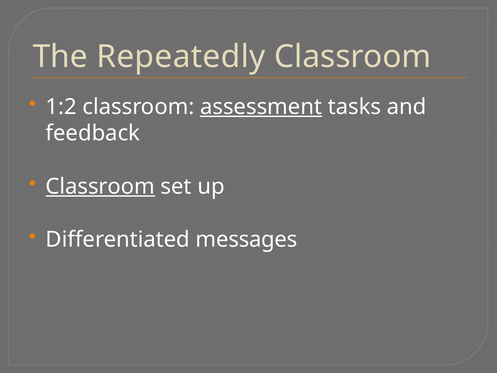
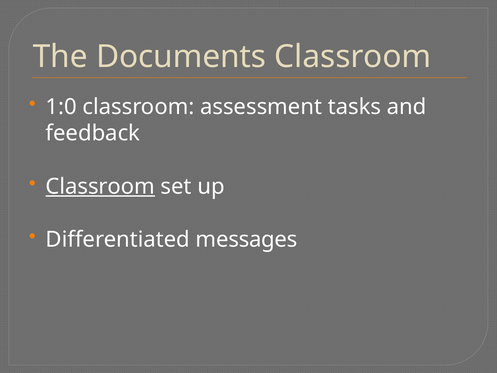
Repeatedly: Repeatedly -> Documents
1:2: 1:2 -> 1:0
assessment underline: present -> none
